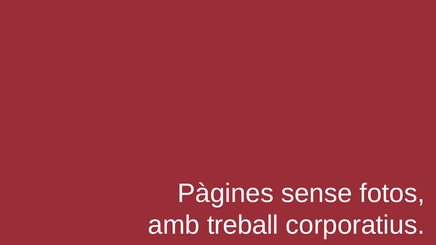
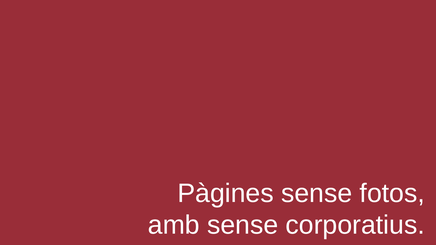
amb treball: treball -> sense
